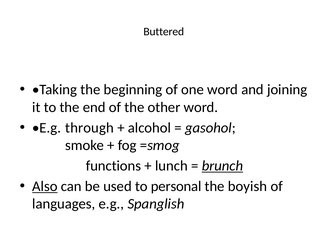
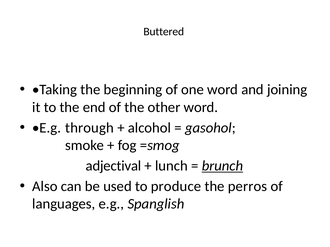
functions: functions -> adjectival
Also underline: present -> none
personal: personal -> produce
boyish: boyish -> perros
